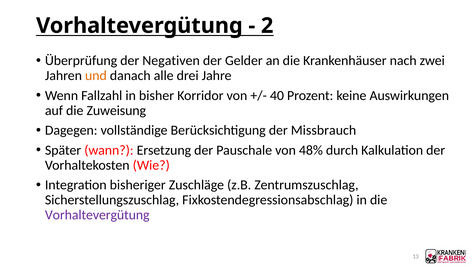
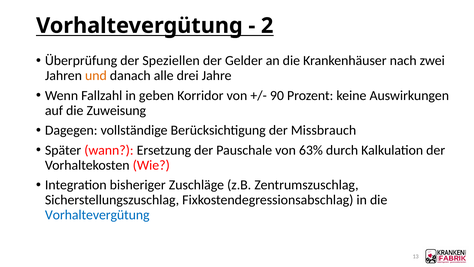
Negativen: Negativen -> Speziellen
bisher: bisher -> geben
40: 40 -> 90
48%: 48% -> 63%
Vorhaltevergütung at (97, 215) colour: purple -> blue
